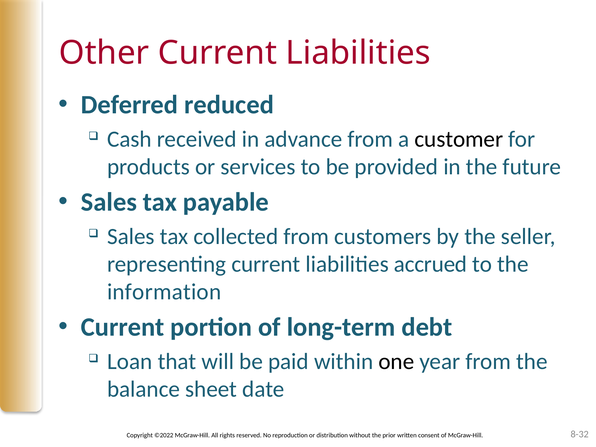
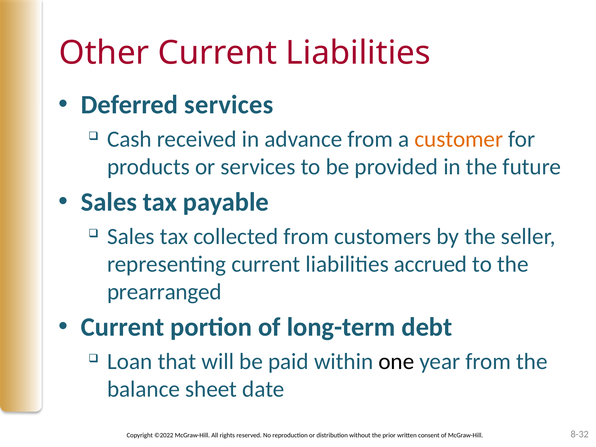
Deferred reduced: reduced -> services
customer colour: black -> orange
information: information -> prearranged
